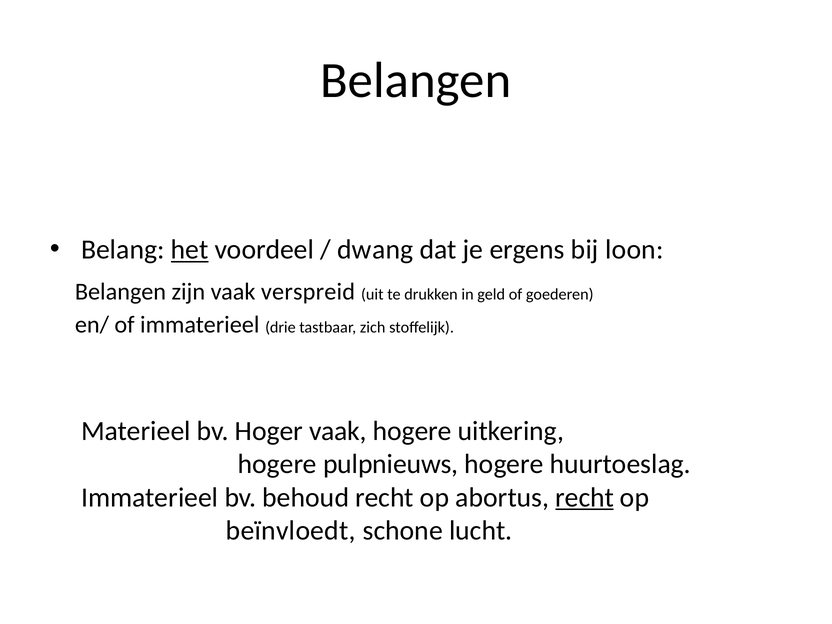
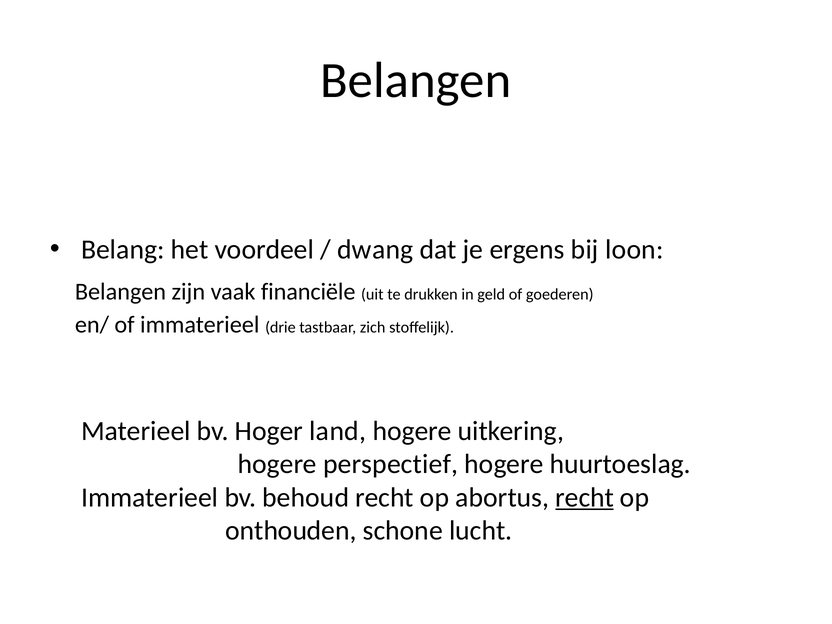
het underline: present -> none
verspreid: verspreid -> financiële
Hoger vaak: vaak -> land
pulpnieuws: pulpnieuws -> perspectief
beïnvloedt: beïnvloedt -> onthouden
